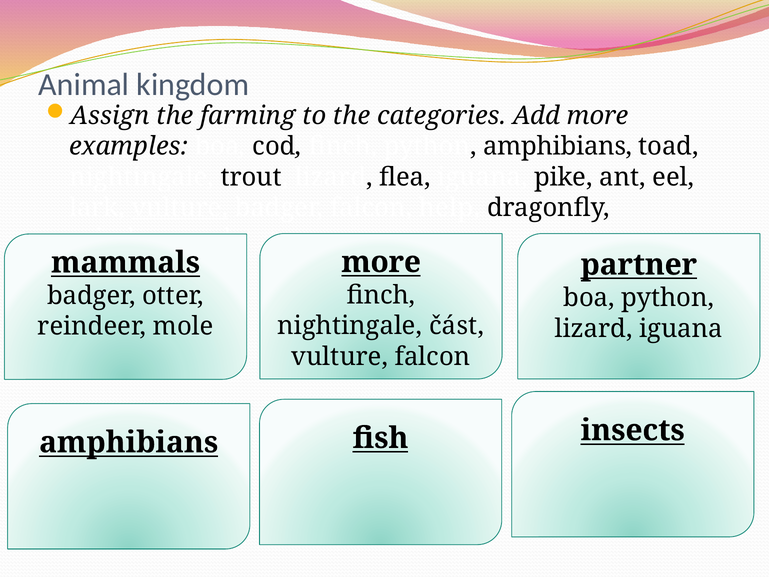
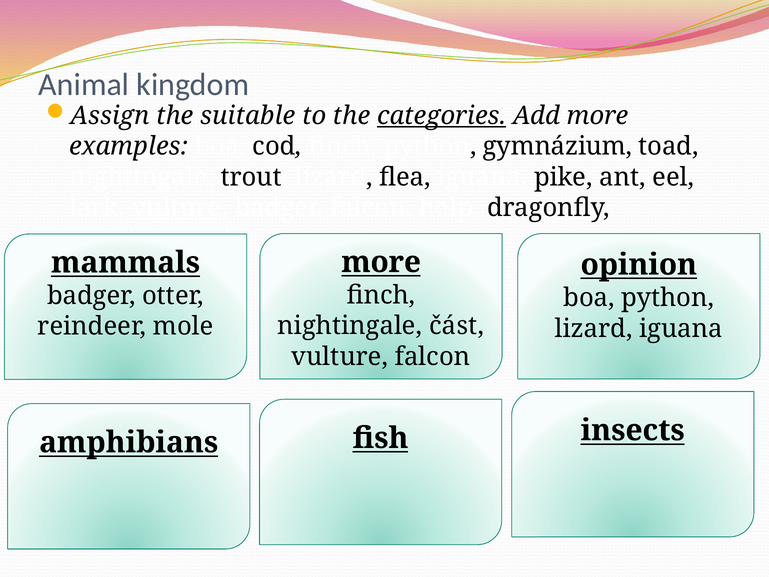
farming: farming -> suitable
categories underline: none -> present
python amphibians: amphibians -> gymnázium
partner: partner -> opinion
